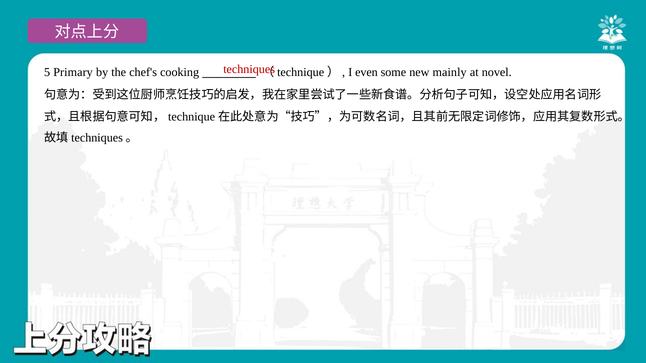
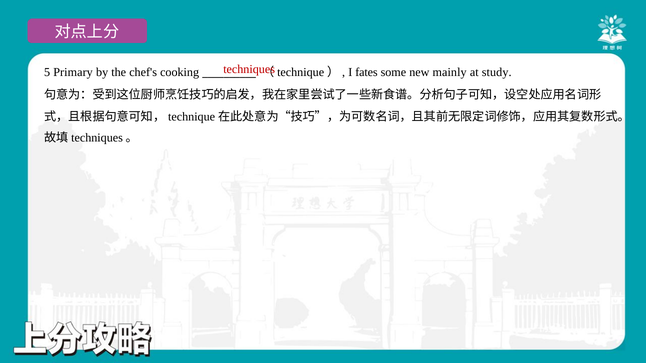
even: even -> fates
novel: novel -> study
